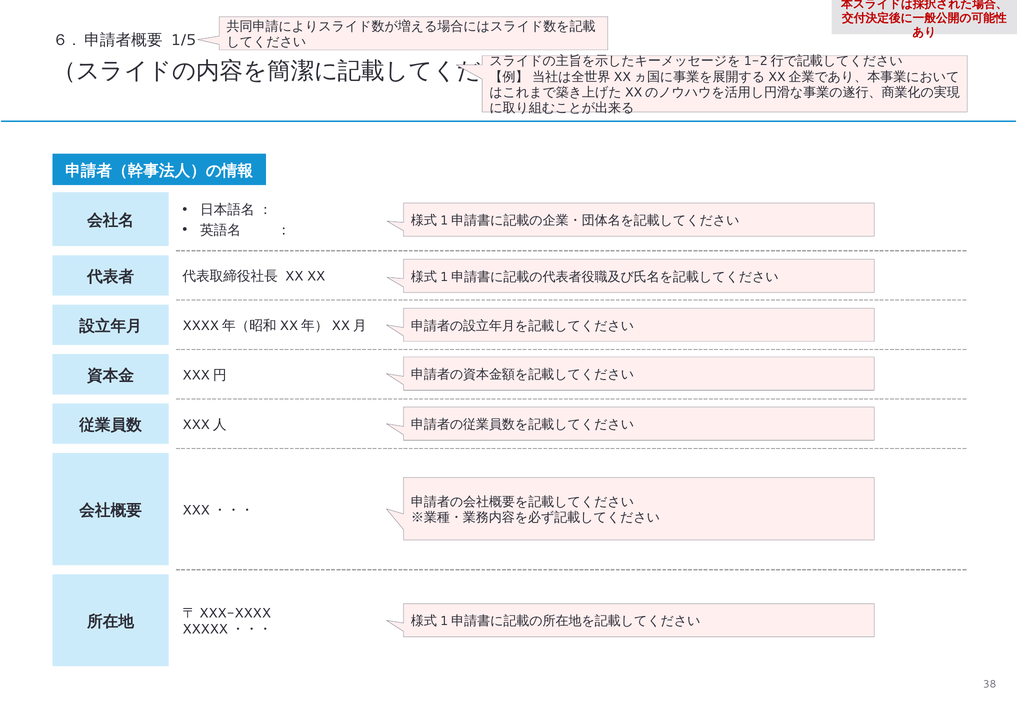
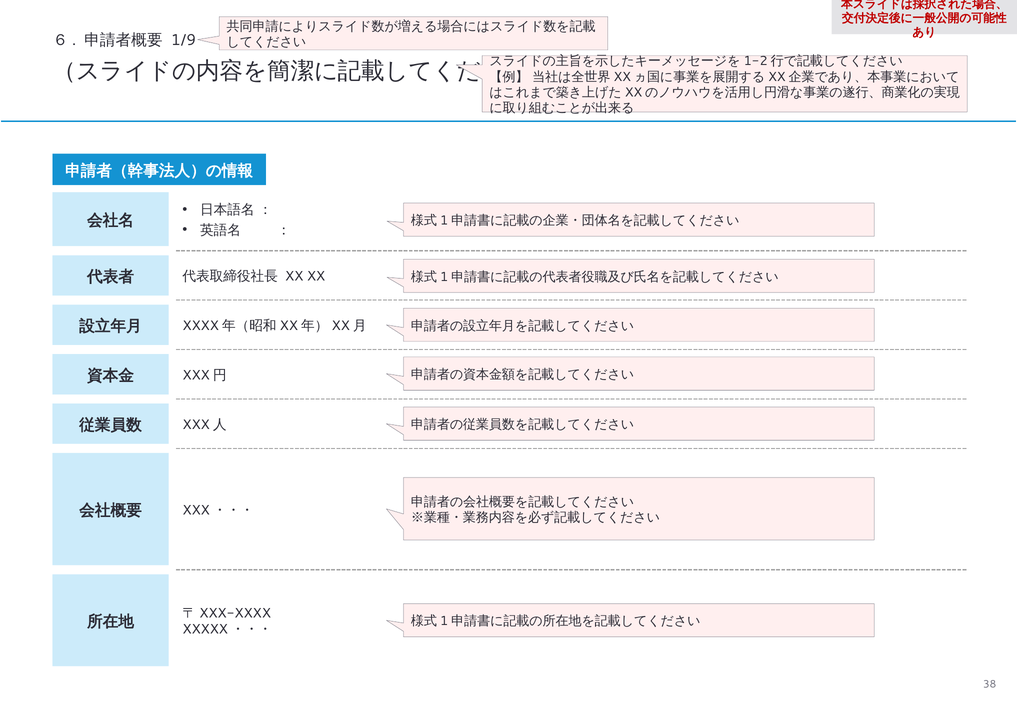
1/5: 1/5 -> 1/9
